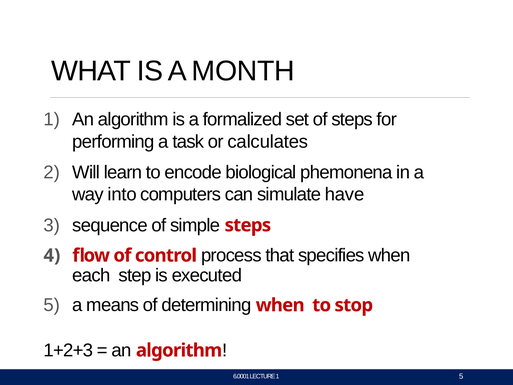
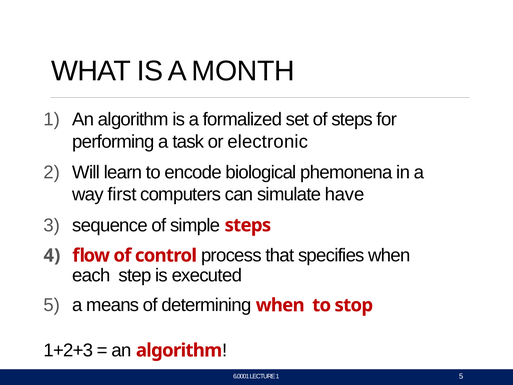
calculates: calculates -> electronic
into: into -> first
